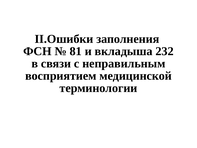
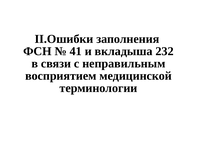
81: 81 -> 41
